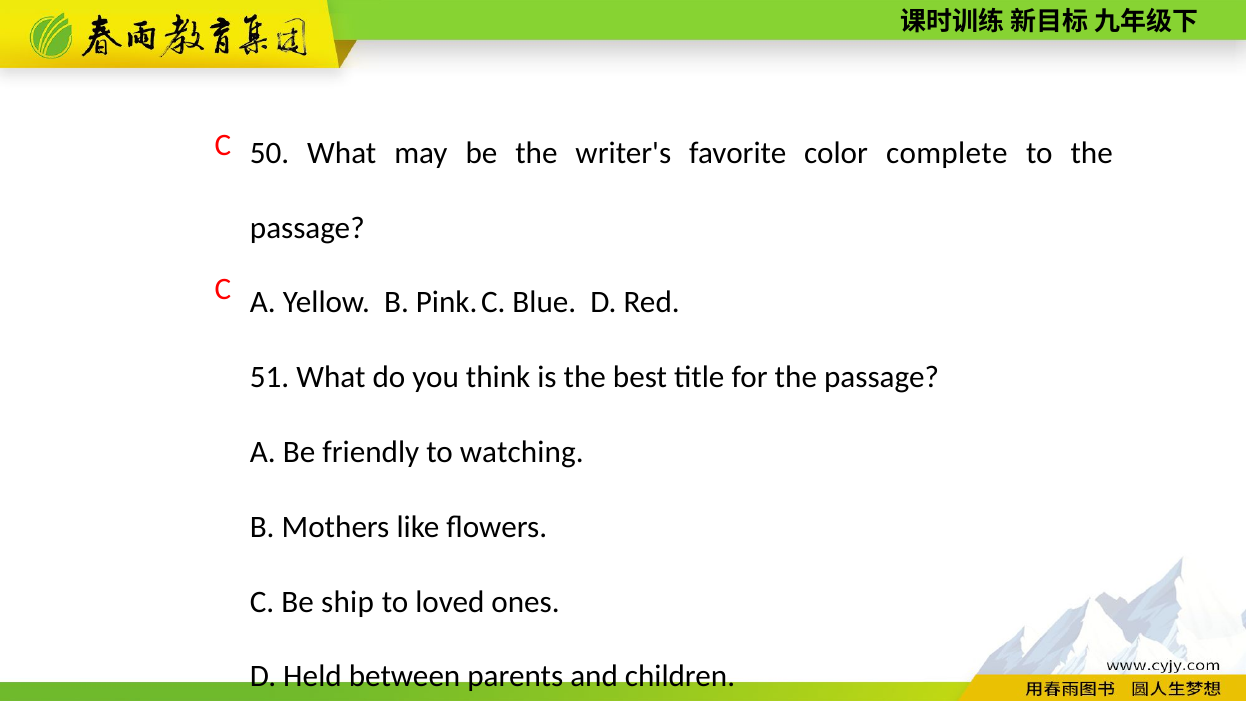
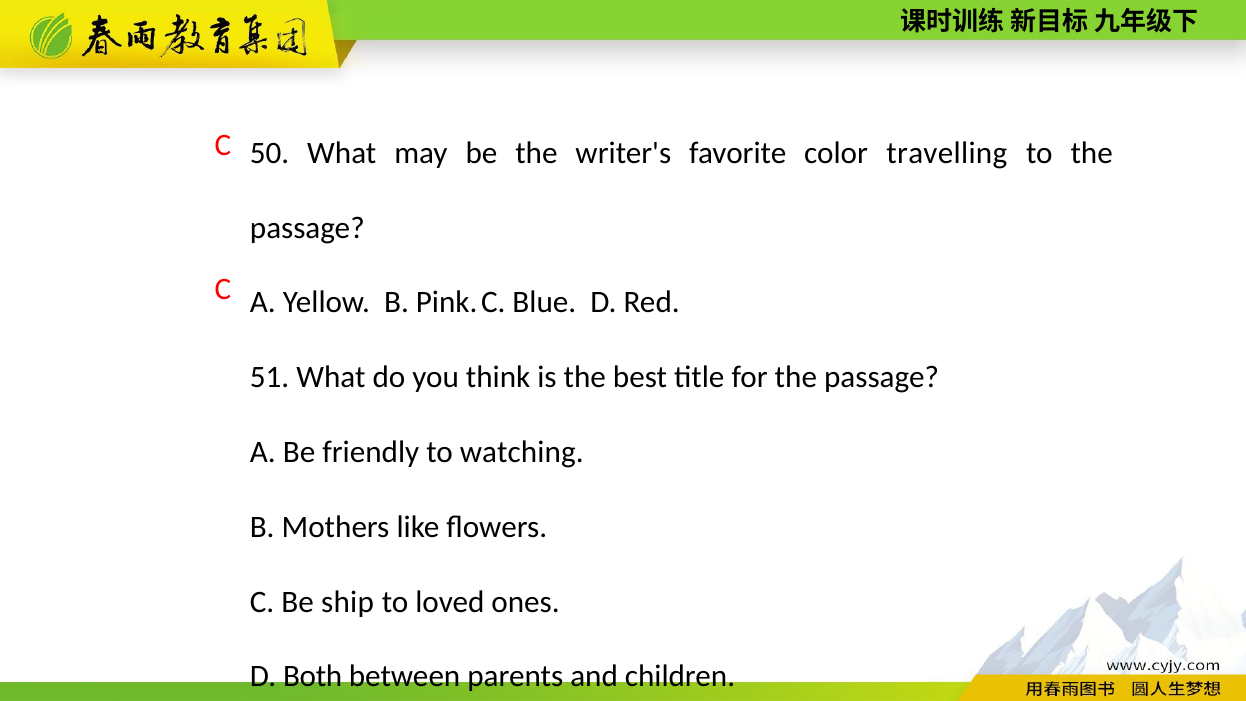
complete: complete -> travelling
Held: Held -> Both
